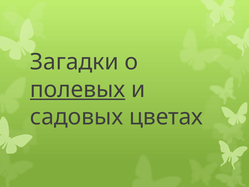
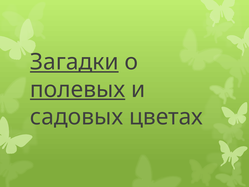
Загадки underline: none -> present
